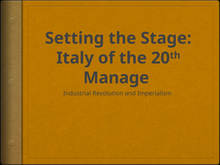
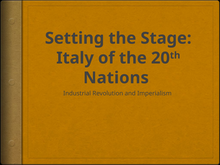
Manage: Manage -> Nations
